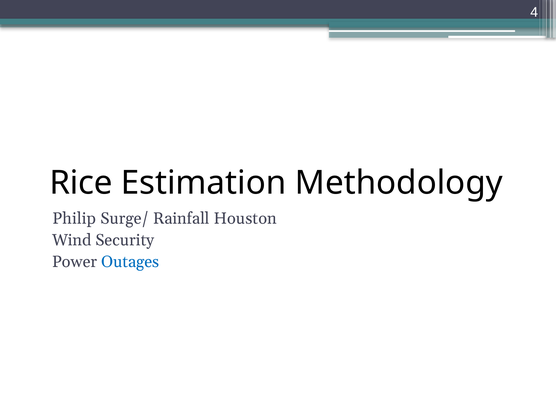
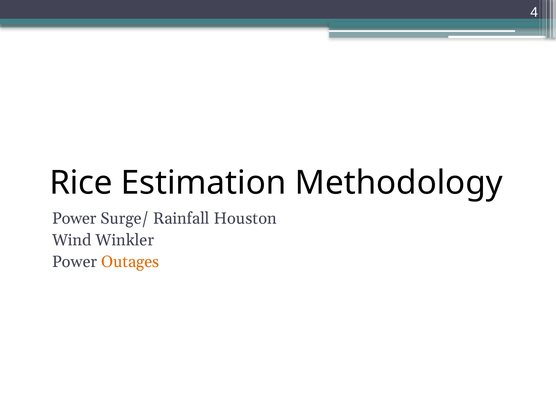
Philip at (74, 218): Philip -> Power
Security: Security -> Winkler
Outages colour: blue -> orange
